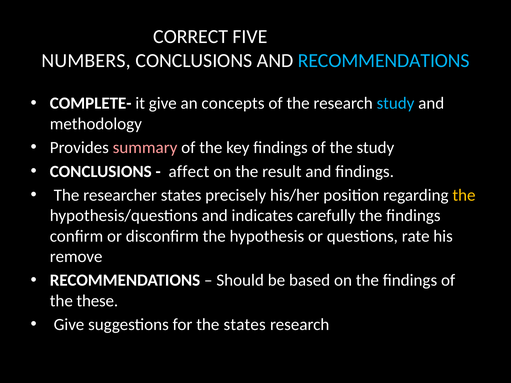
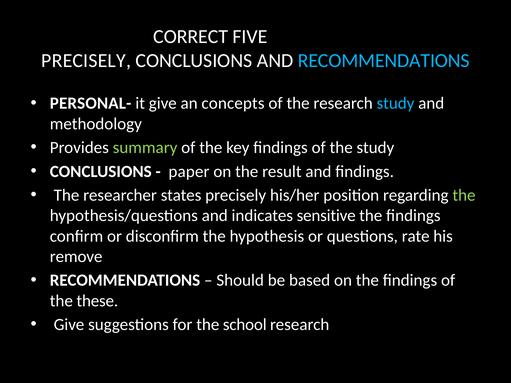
NUMBERS at (86, 61): NUMBERS -> PRECISELY
COMPLETE-: COMPLETE- -> PERSONAL-
summary colour: pink -> light green
affect: affect -> paper
the at (464, 195) colour: yellow -> light green
carefully: carefully -> sensitive
the states: states -> school
